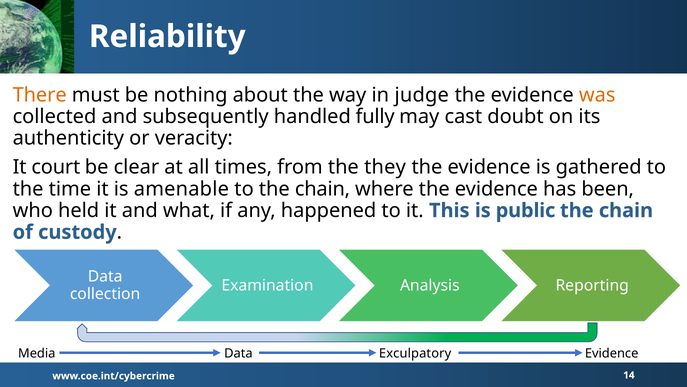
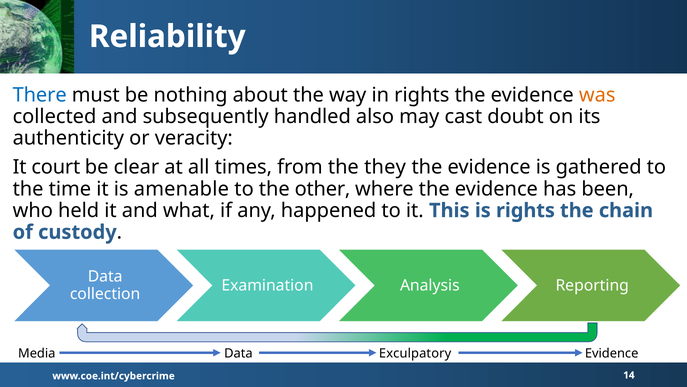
There colour: orange -> blue
in judge: judge -> rights
fully: fully -> also
to the chain: chain -> other
is public: public -> rights
